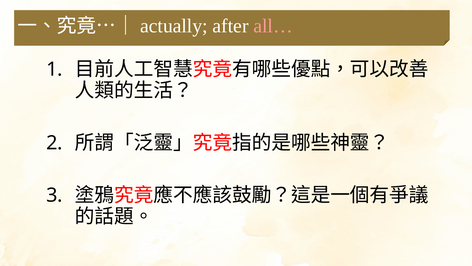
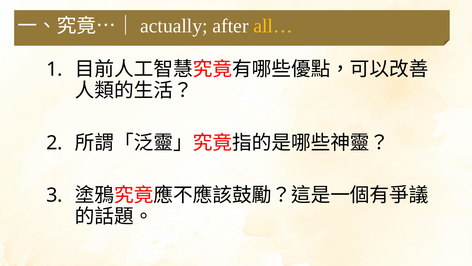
all… colour: pink -> yellow
